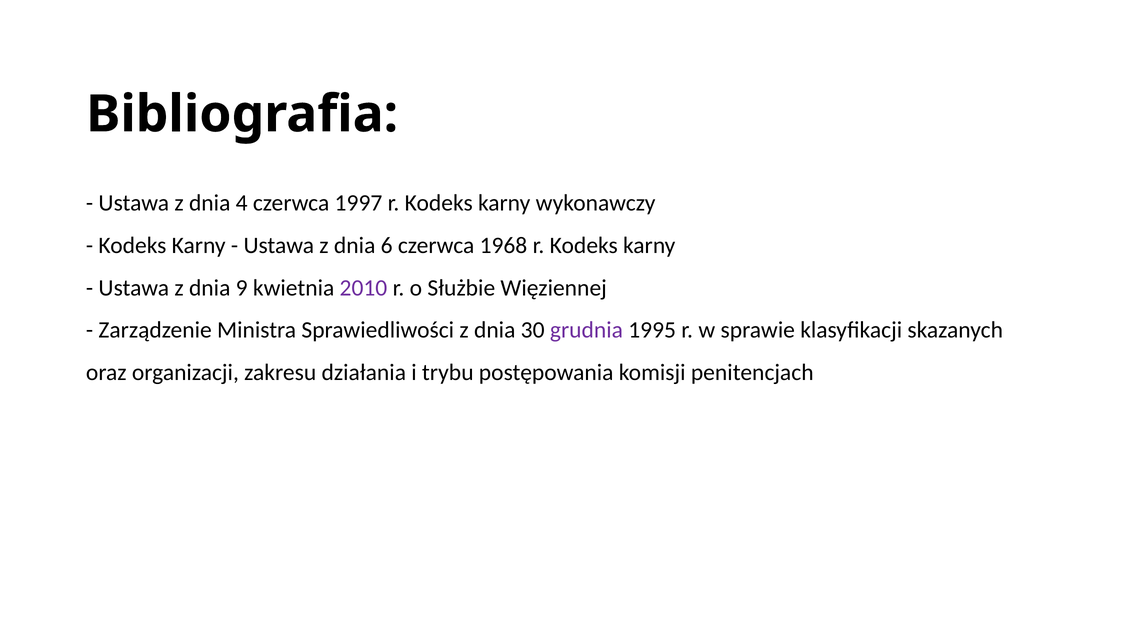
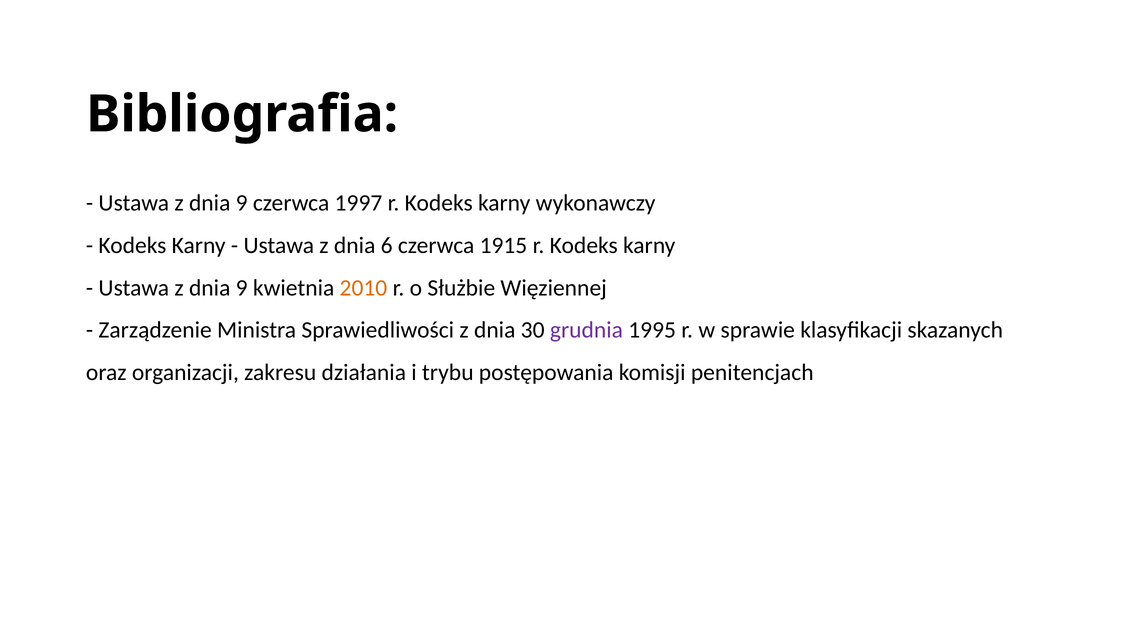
4 at (242, 203): 4 -> 9
1968: 1968 -> 1915
2010 colour: purple -> orange
